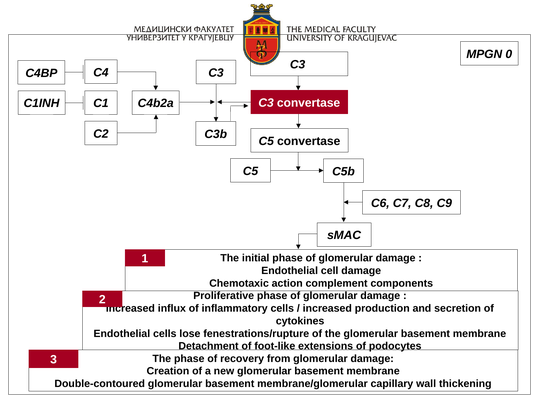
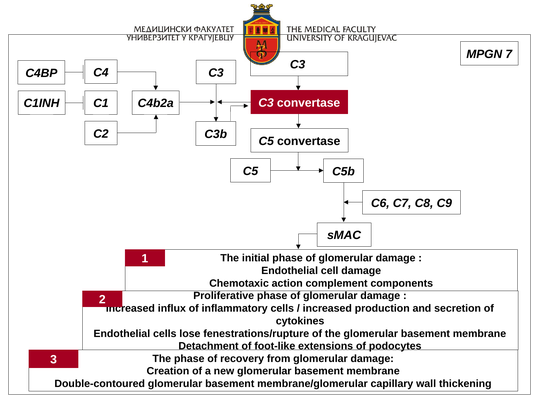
0: 0 -> 7
